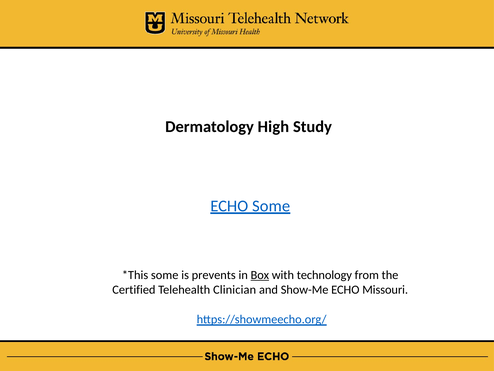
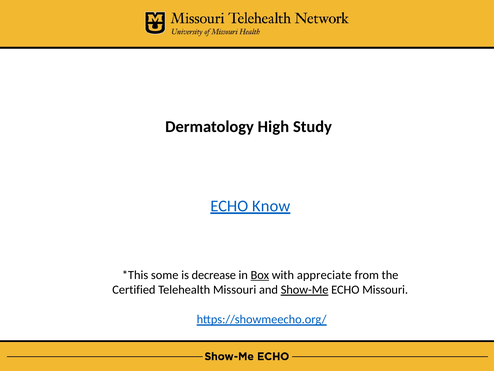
ECHO Some: Some -> Know
prevents: prevents -> decrease
technology: technology -> appreciate
Telehealth Clinician: Clinician -> Missouri
Show-Me underline: none -> present
